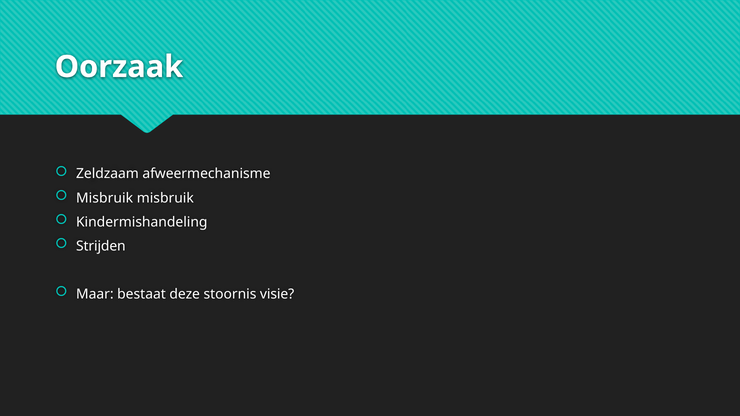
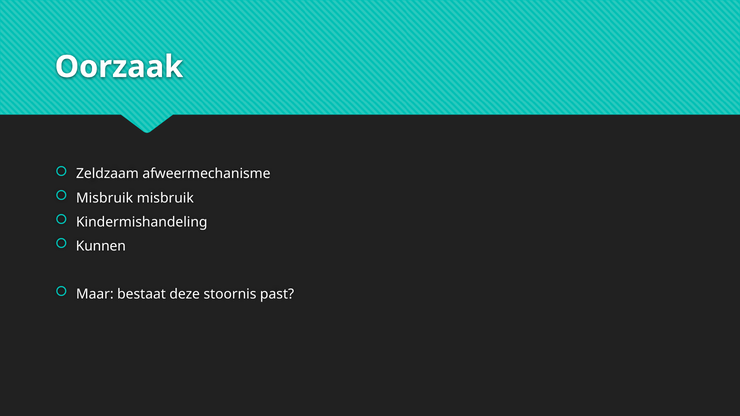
Strijden: Strijden -> Kunnen
visie: visie -> past
